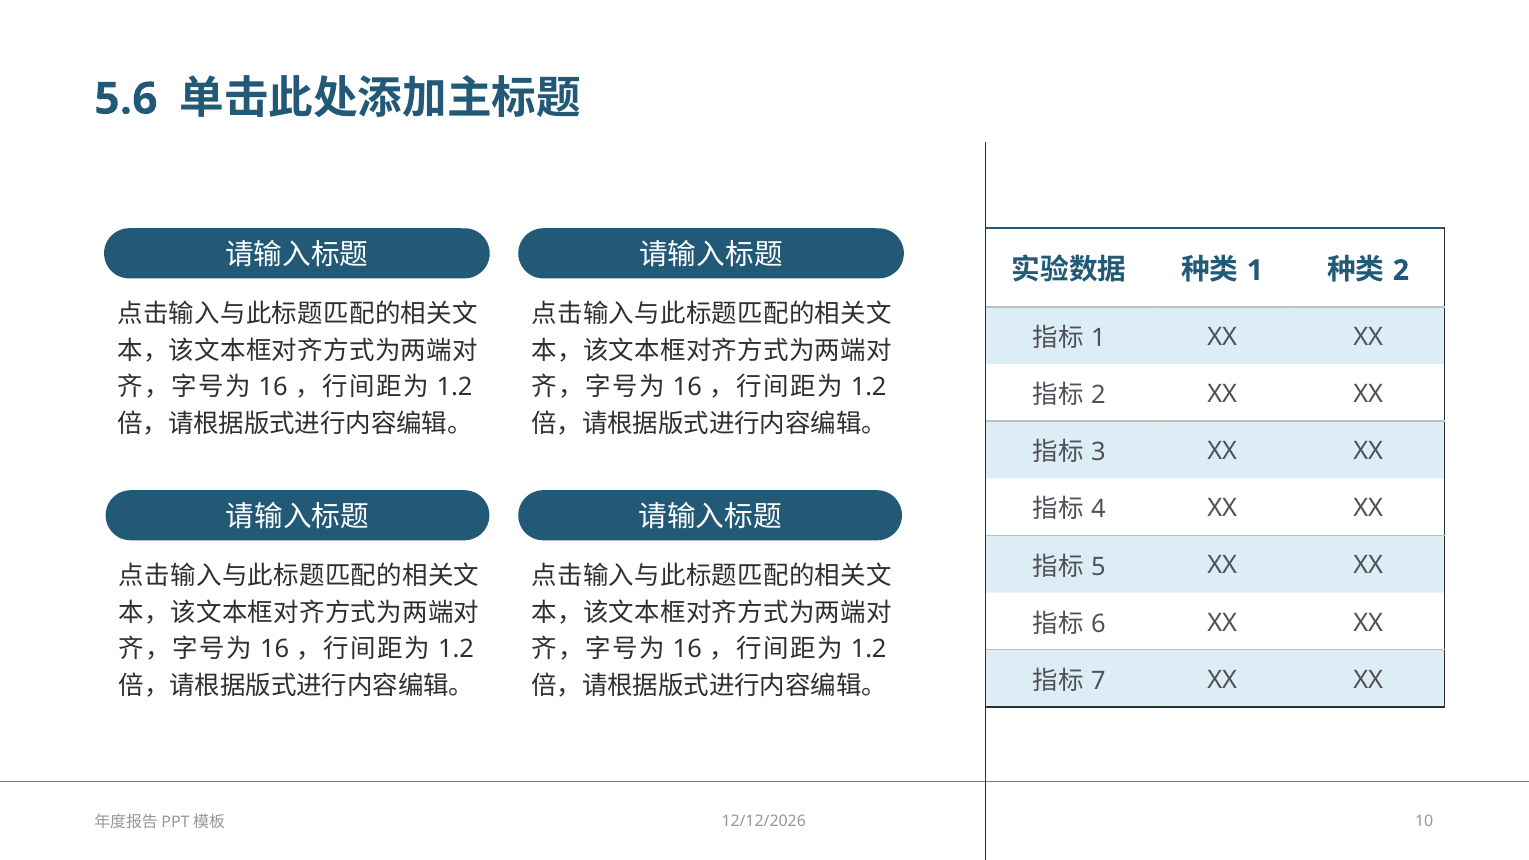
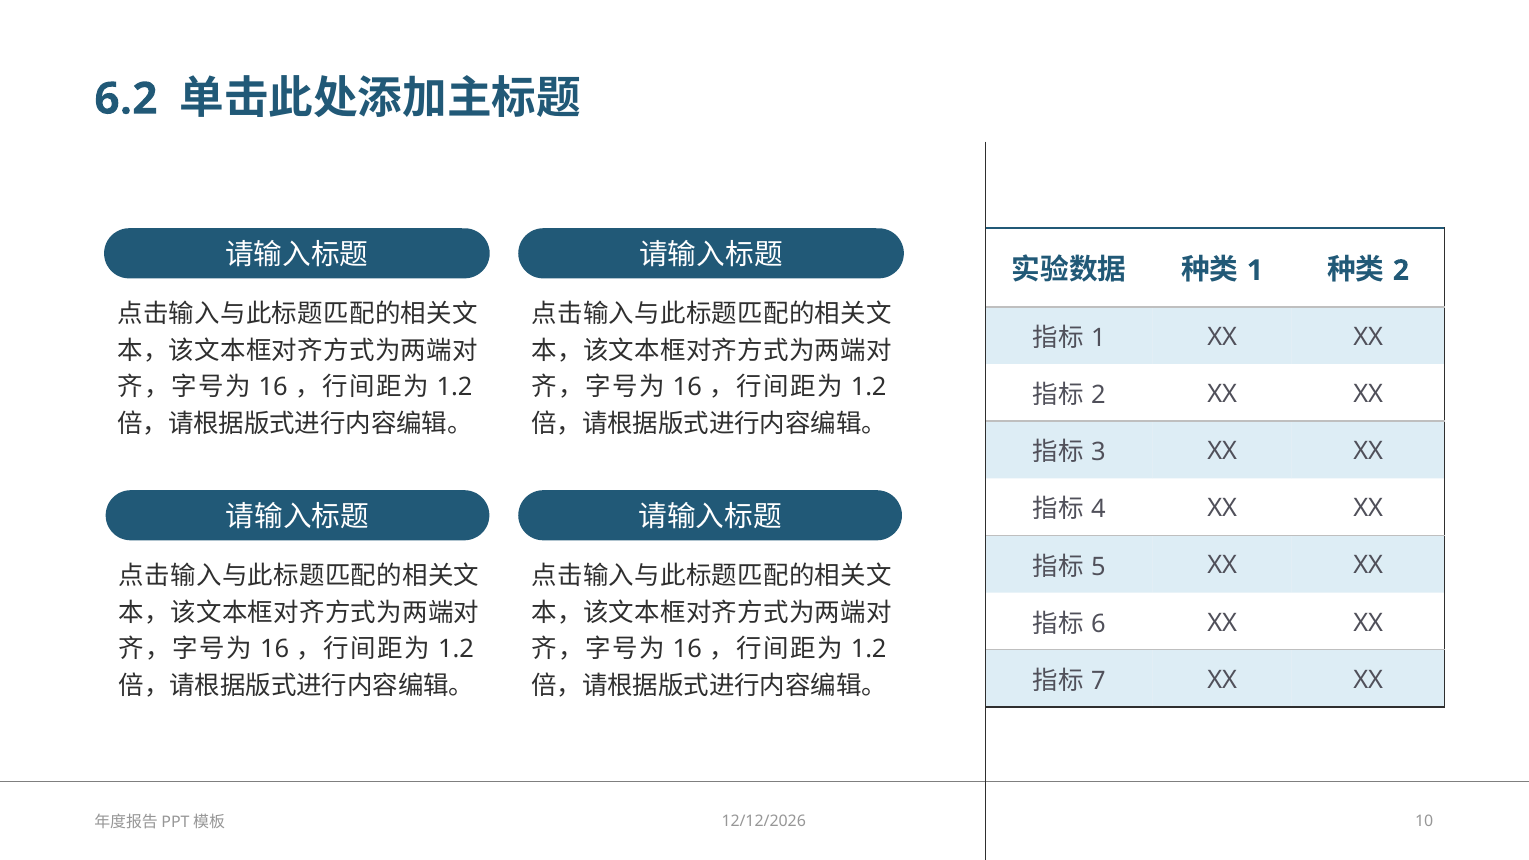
5.6: 5.6 -> 6.2
